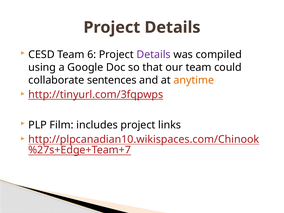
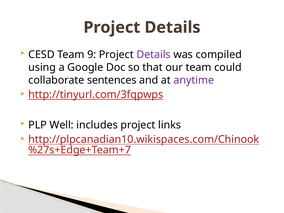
6: 6 -> 9
anytime colour: orange -> purple
Film: Film -> Well
